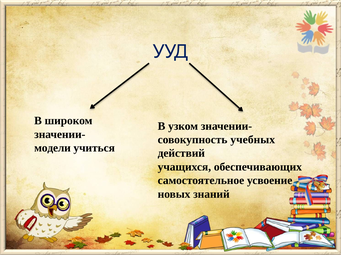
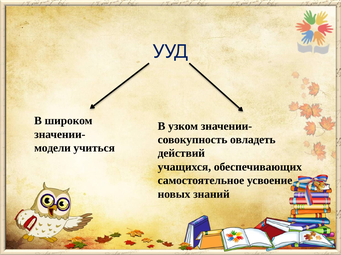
учебных: учебных -> овладеть
